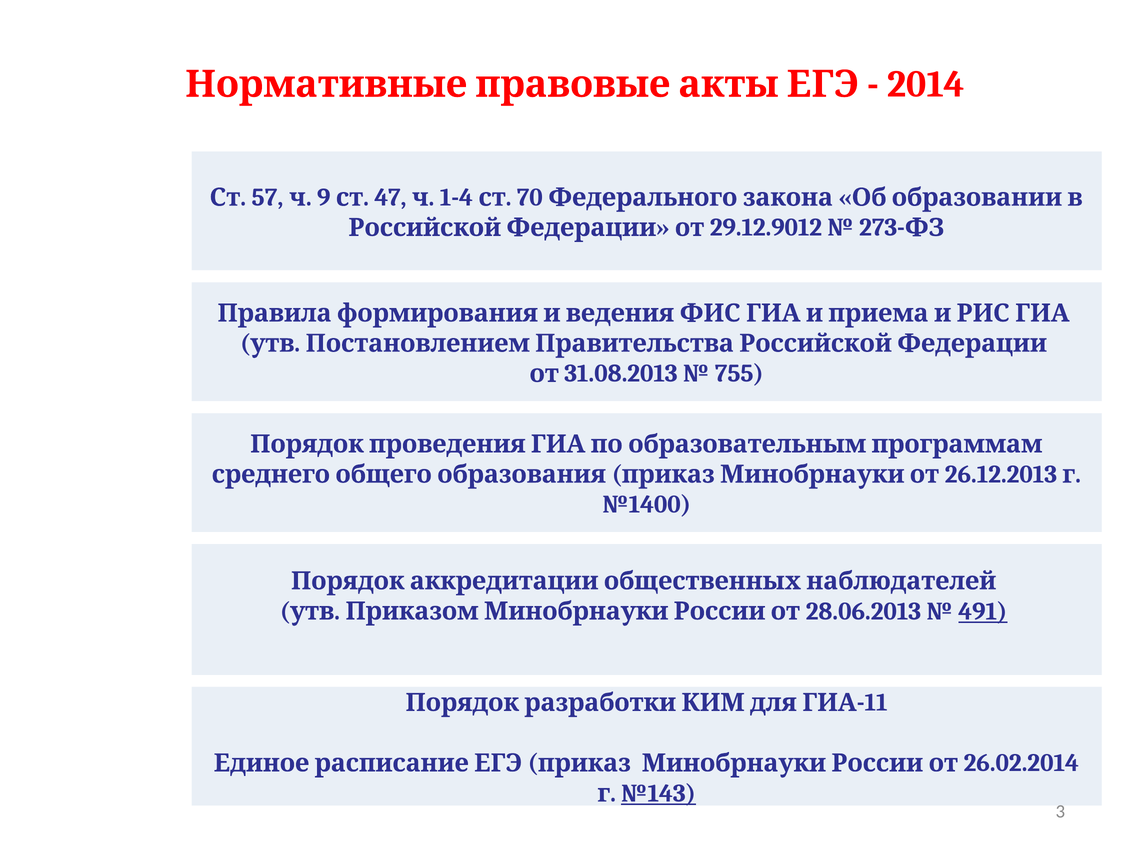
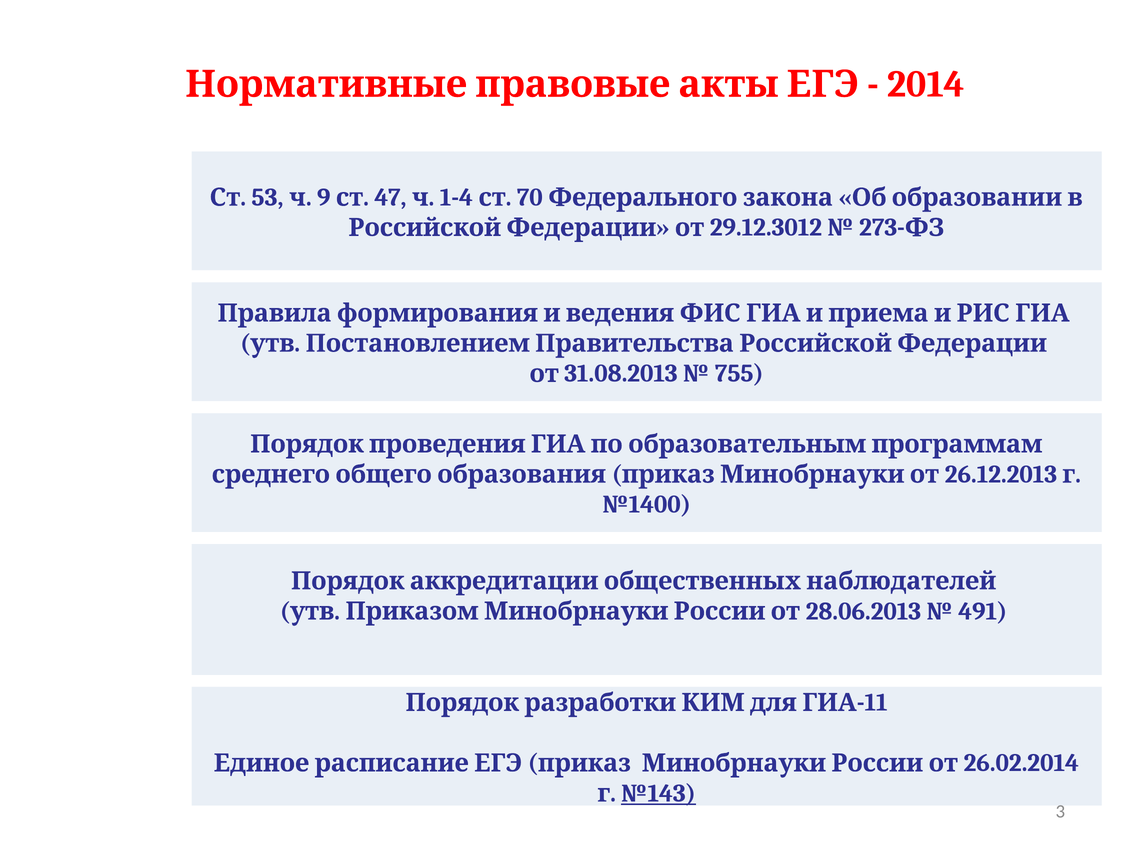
57: 57 -> 53
29.12.9012: 29.12.9012 -> 29.12.3012
491 underline: present -> none
